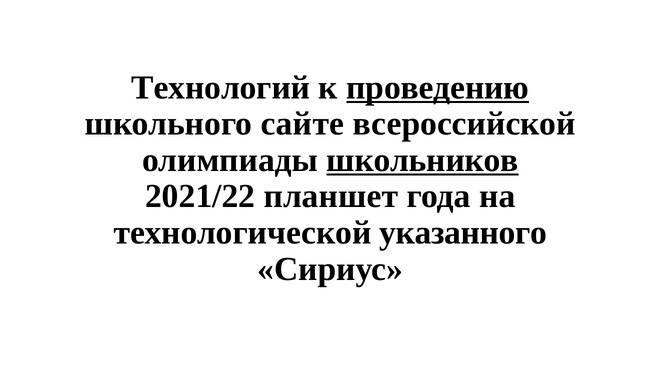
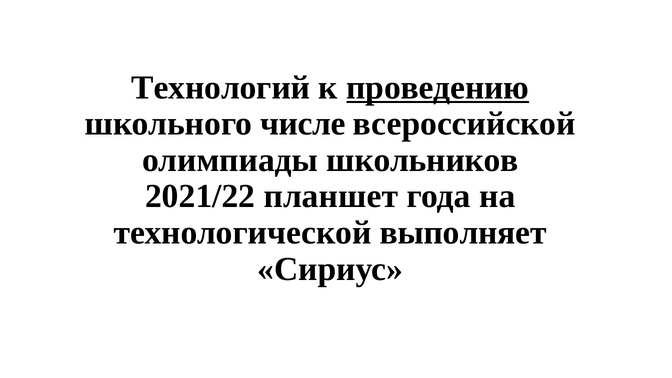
сайте: сайте -> числе
школьников underline: present -> none
указанного: указанного -> выполняет
